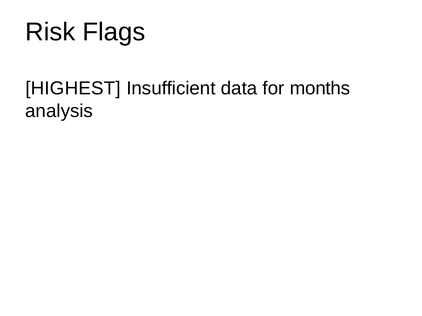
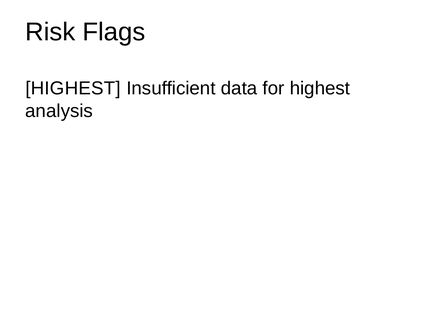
for months: months -> highest
